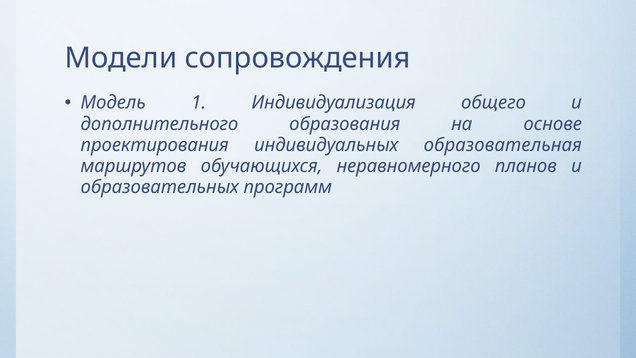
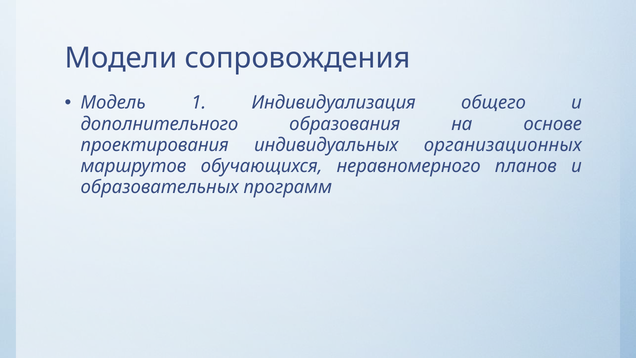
образовательная: образовательная -> организационных
